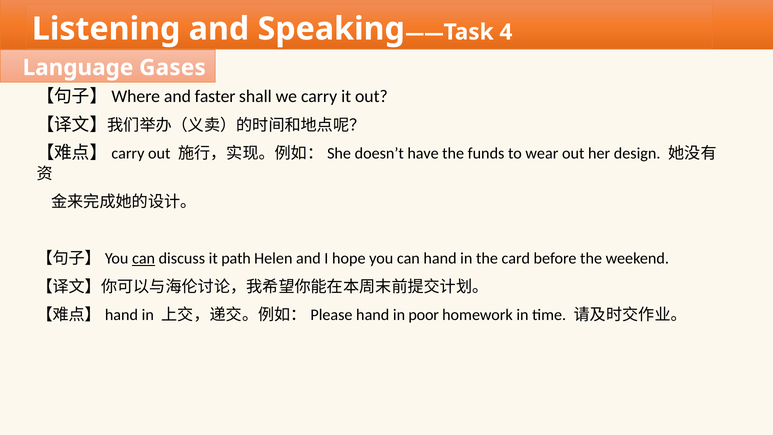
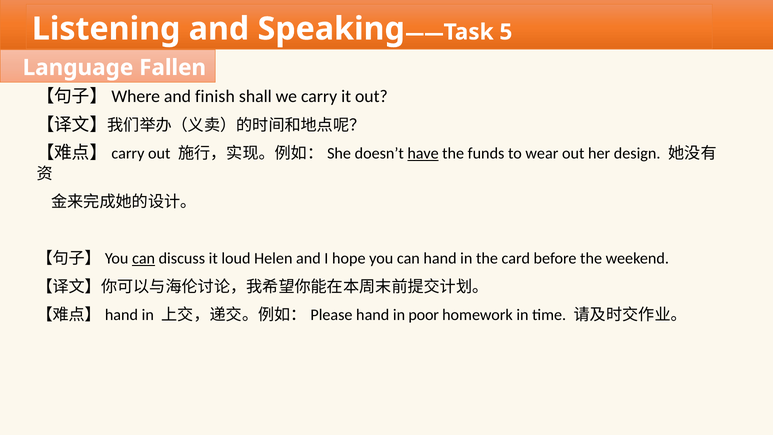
4: 4 -> 5
Gases: Gases -> Fallen
faster: faster -> finish
have underline: none -> present
path: path -> loud
